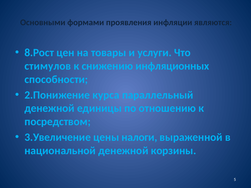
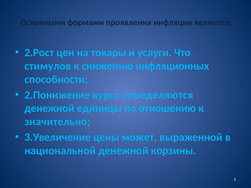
8.Рост: 8.Рост -> 2.Рост
параллельный: параллельный -> определяются
посредством: посредством -> значительно
налоги: налоги -> может
